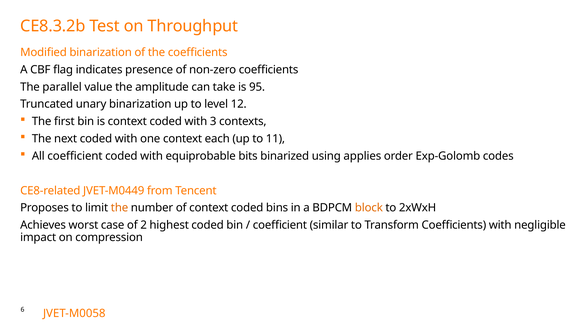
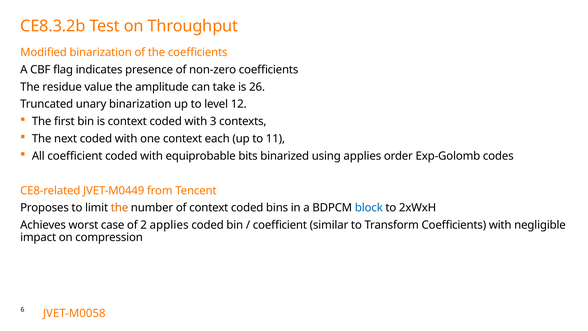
parallel: parallel -> residue
95: 95 -> 26
block colour: orange -> blue
2 highest: highest -> applies
